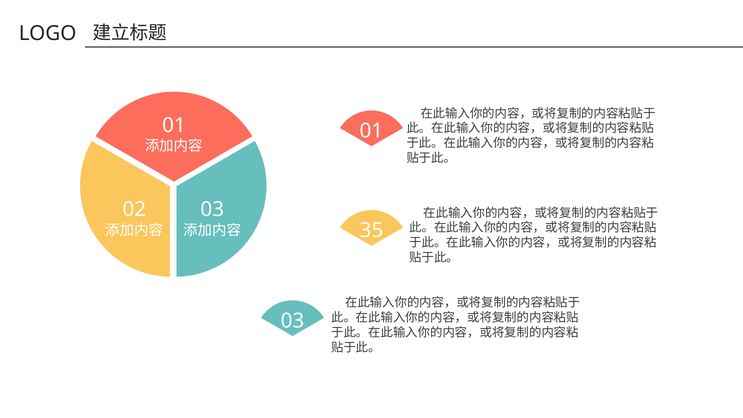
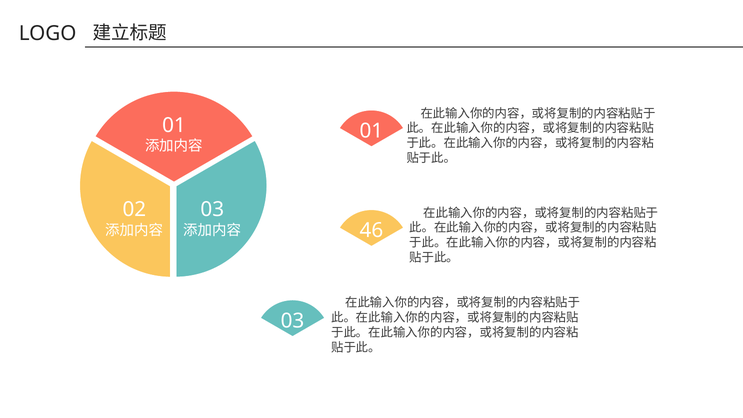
35: 35 -> 46
